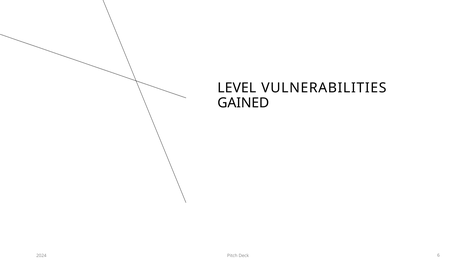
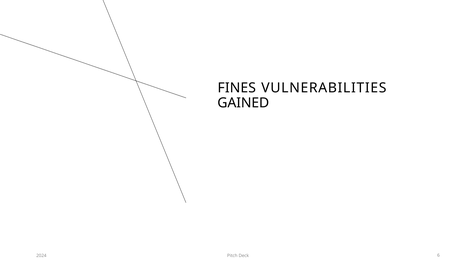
LEVEL: LEVEL -> FINES
